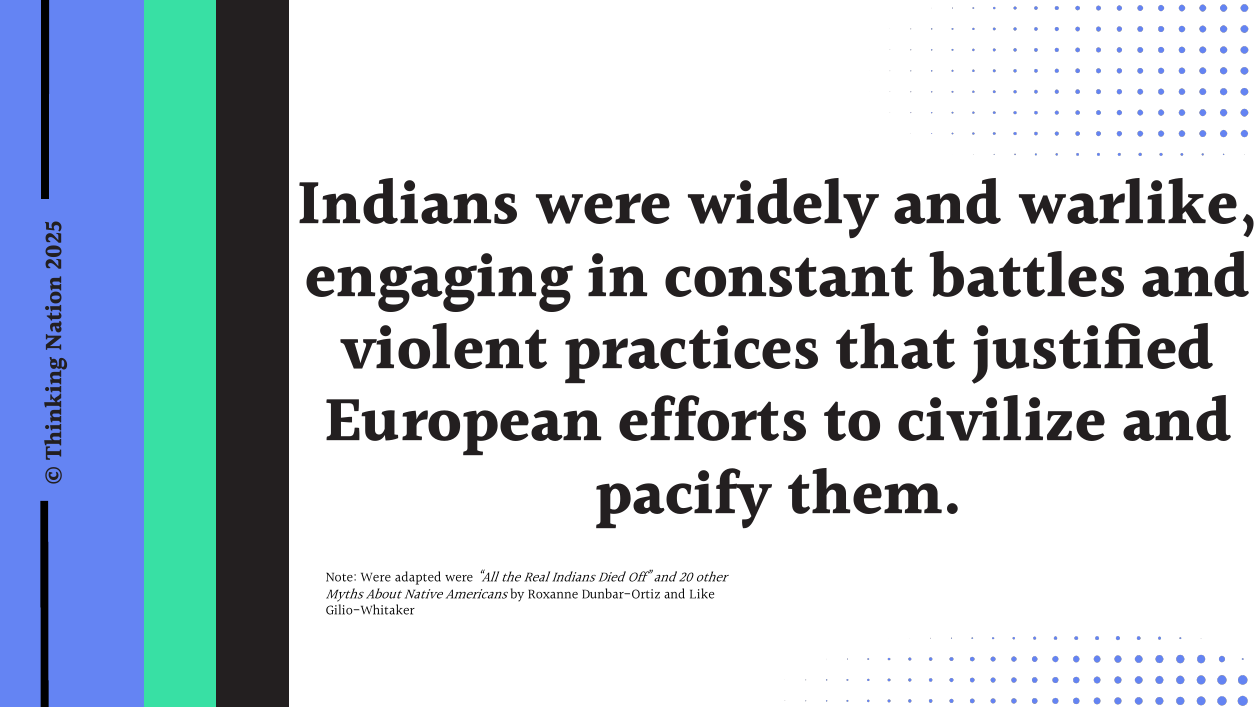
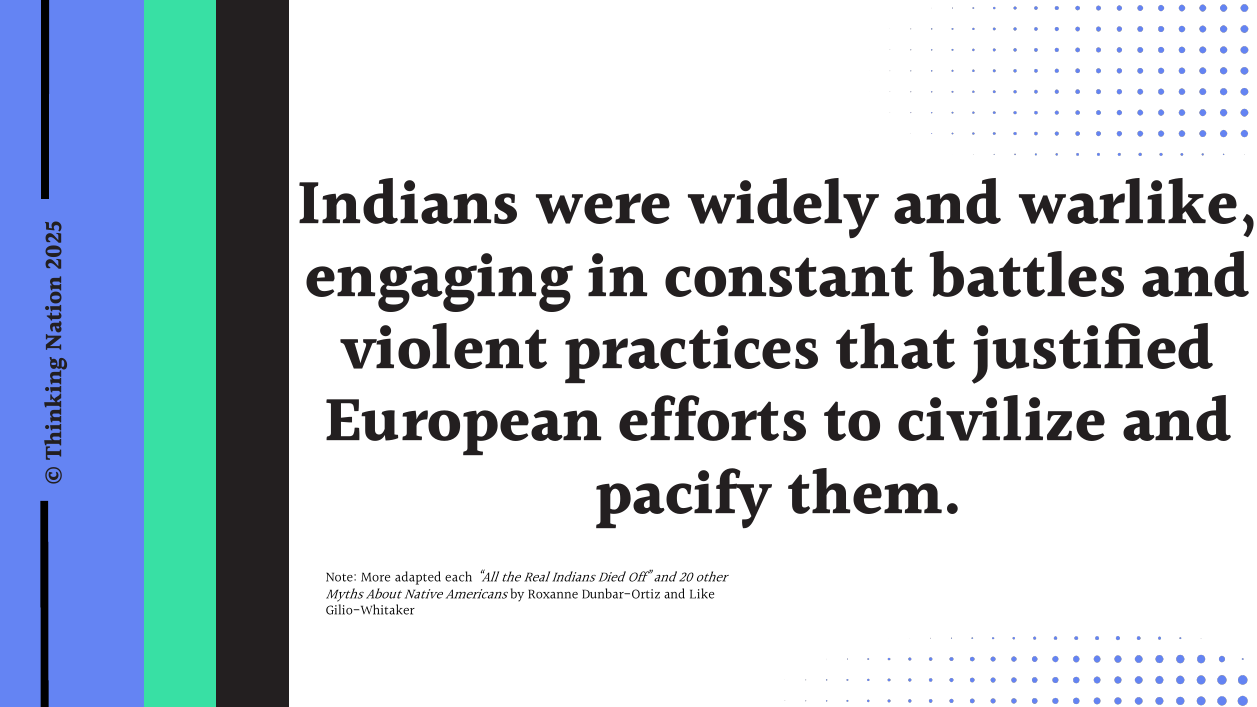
Note Were: Were -> More
adapted were: were -> each
